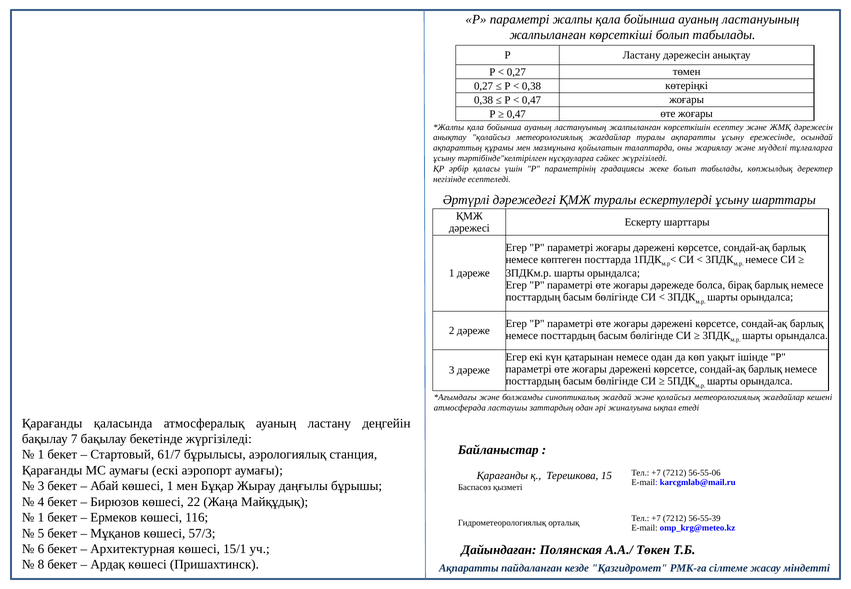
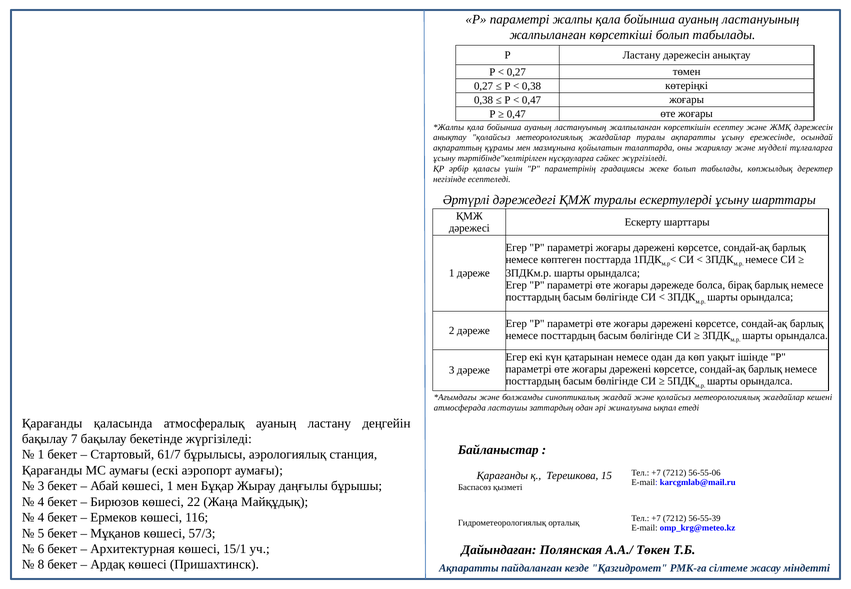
1 at (41, 518): 1 -> 4
